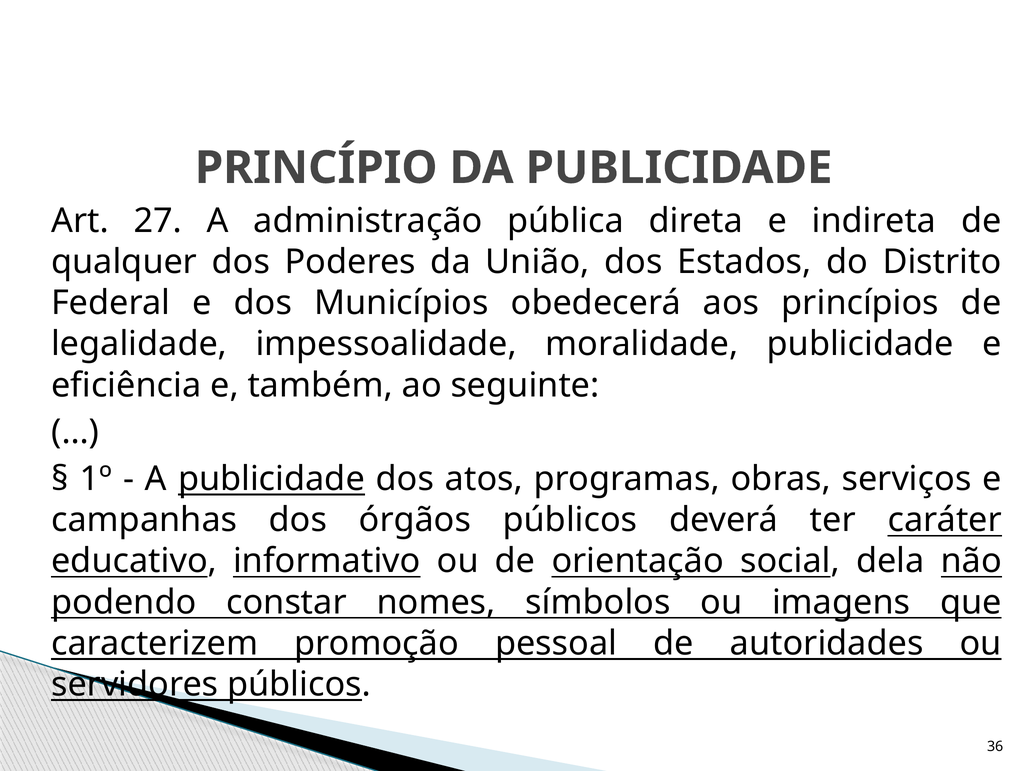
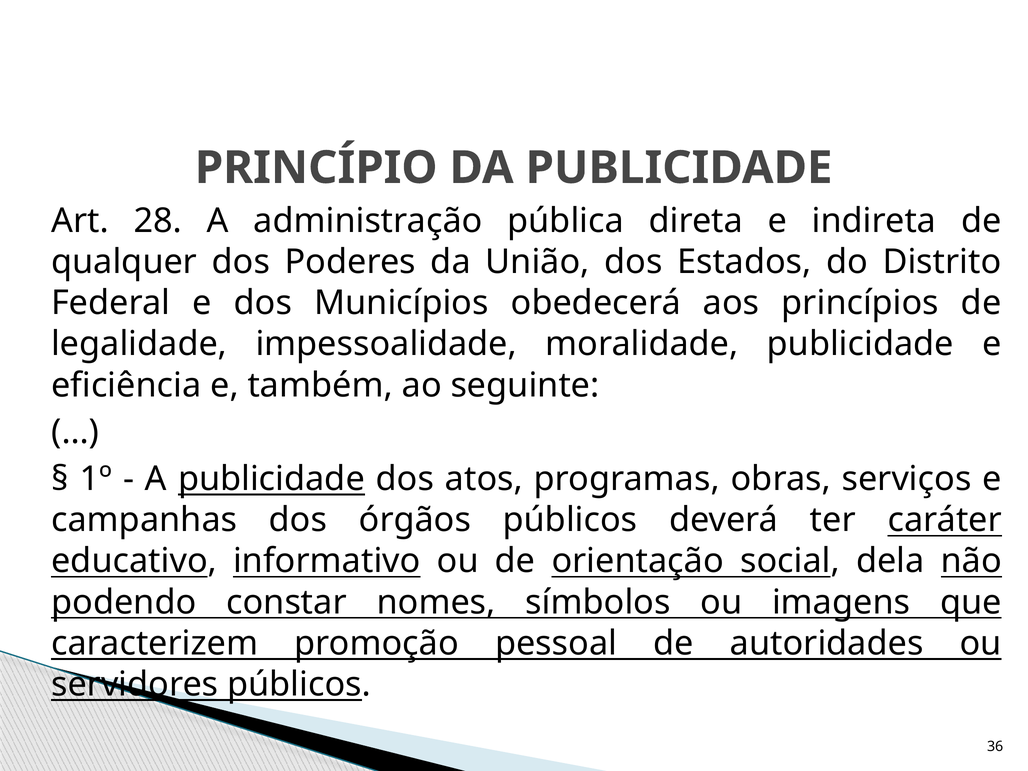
27: 27 -> 28
